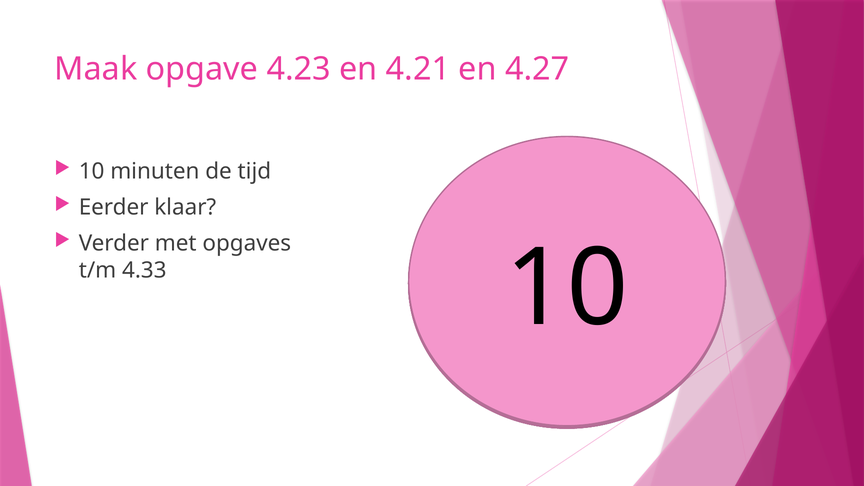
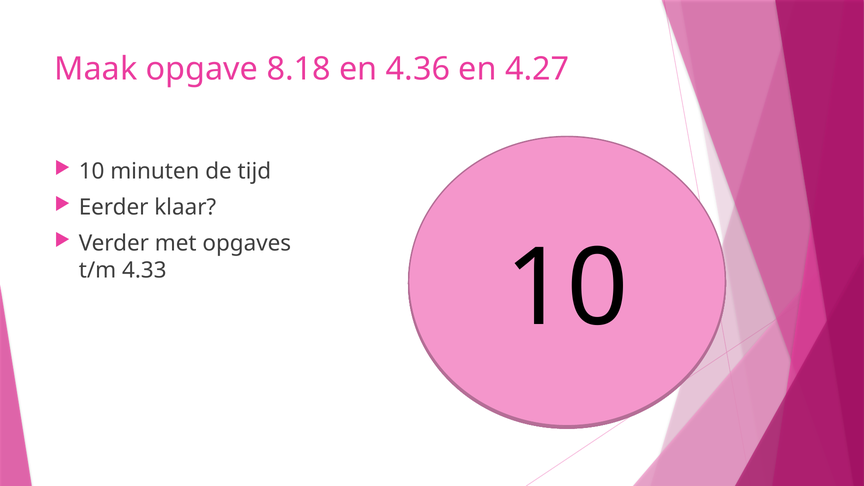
4.23: 4.23 -> 8.18
4.21: 4.21 -> 4.36
